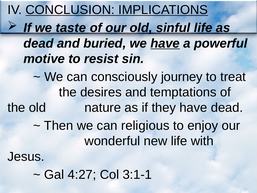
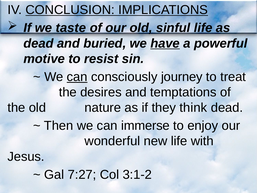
can at (77, 77) underline: none -> present
they have: have -> think
religious: religious -> immerse
4:27: 4:27 -> 7:27
3:1-1: 3:1-1 -> 3:1-2
